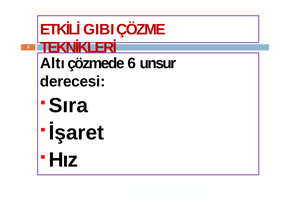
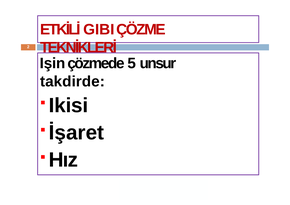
Altı: Altı -> Işin
6: 6 -> 5
derecesi: derecesi -> takdirde
Sıra: Sıra -> Ikisi
